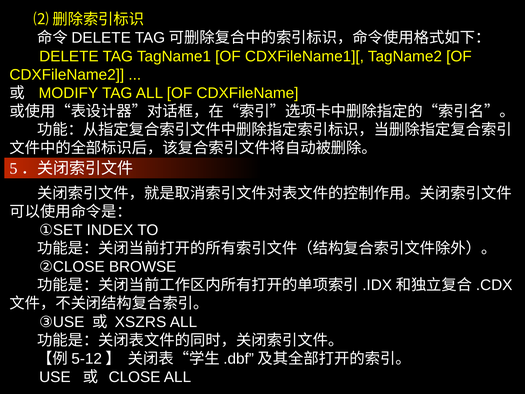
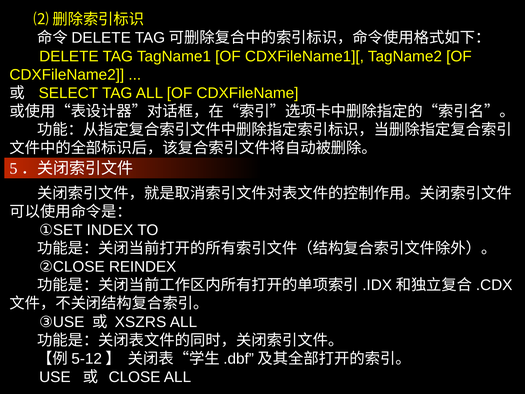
MODIFY: MODIFY -> SELECT
BROWSE: BROWSE -> REINDEX
